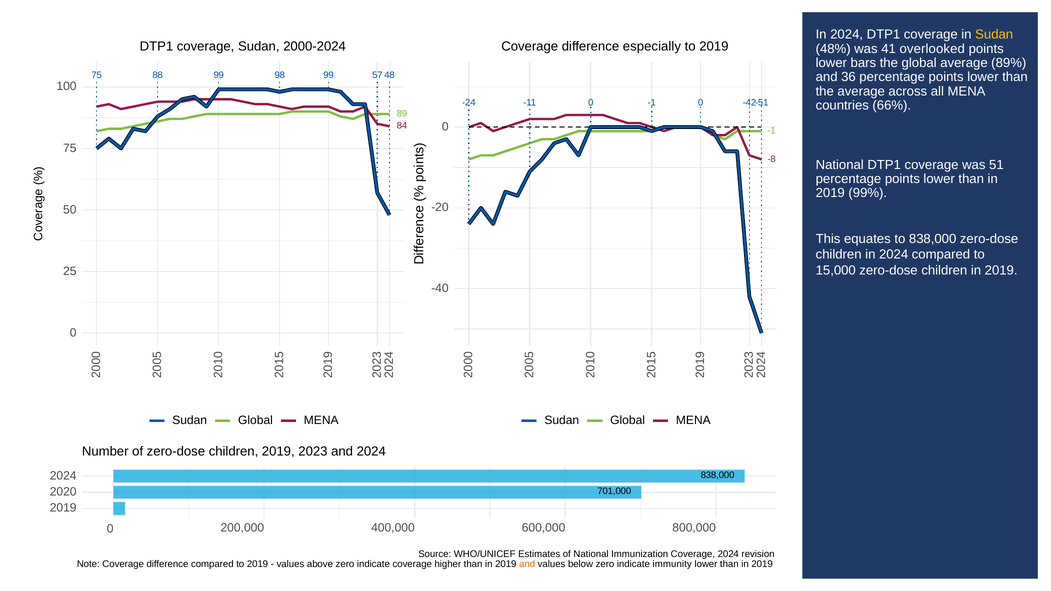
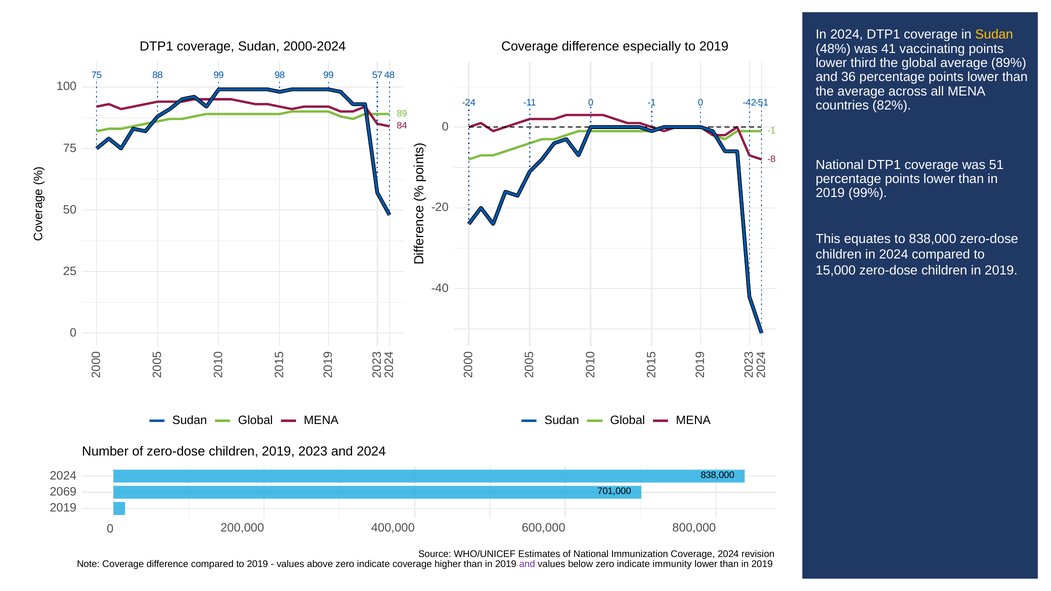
overlooked: overlooked -> vaccinating
bars: bars -> third
66%: 66% -> 82%
2020: 2020 -> 2069
and at (527, 564) colour: orange -> purple
